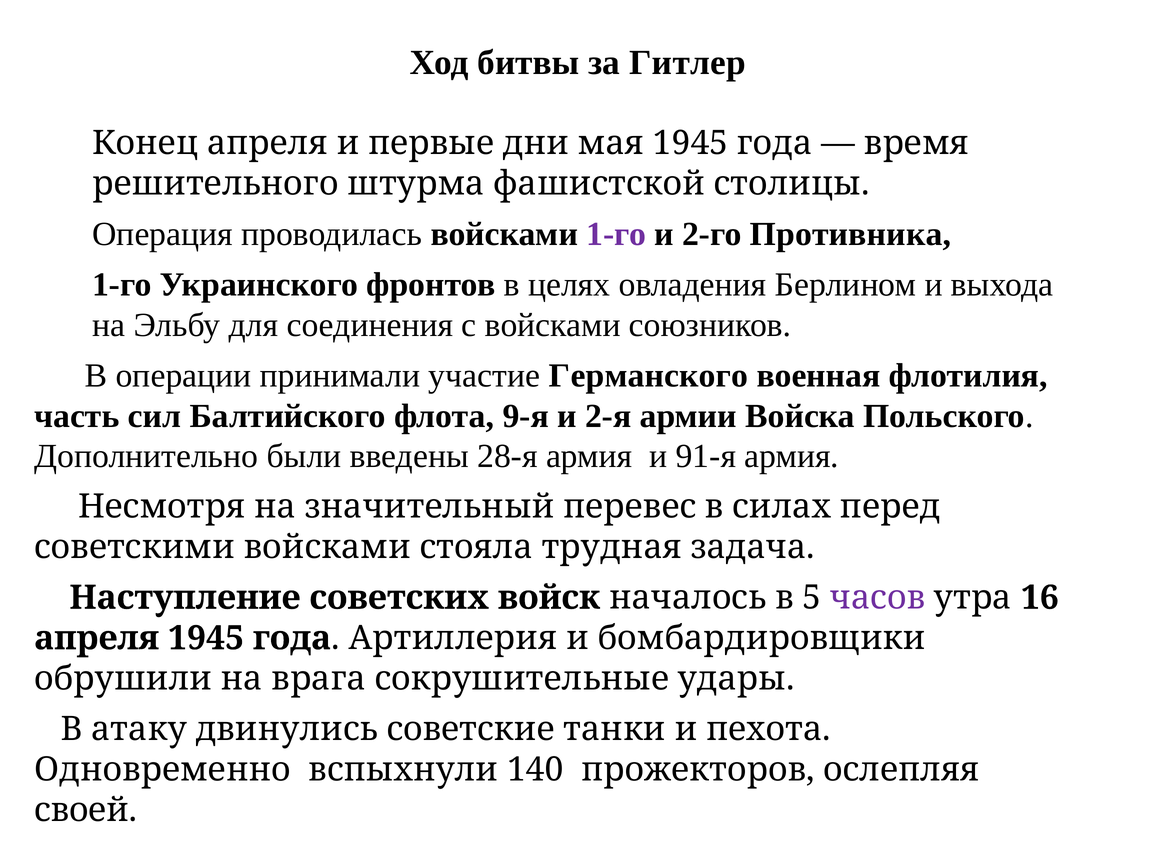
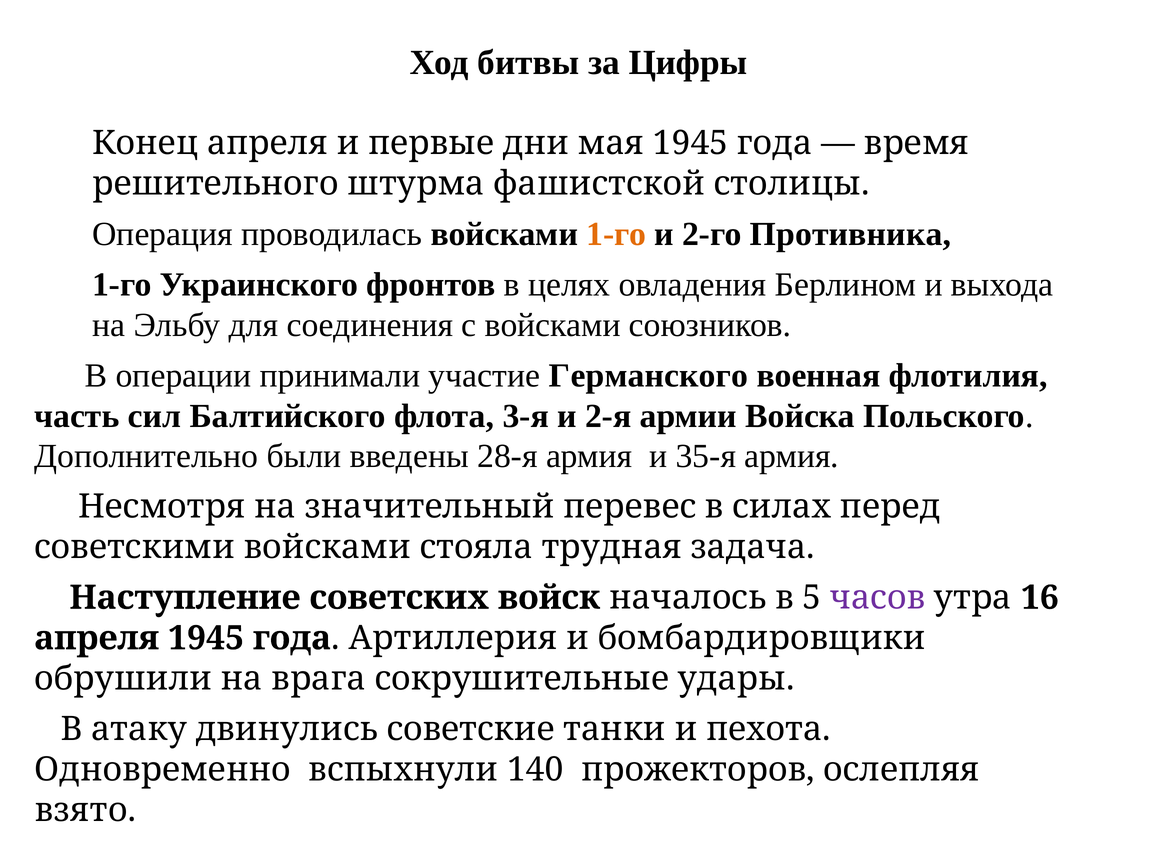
Гитлер: Гитлер -> Цифры
1-го at (616, 234) colour: purple -> orange
9-я: 9-я -> 3-я
91-я: 91-я -> 35-я
своей: своей -> взято
